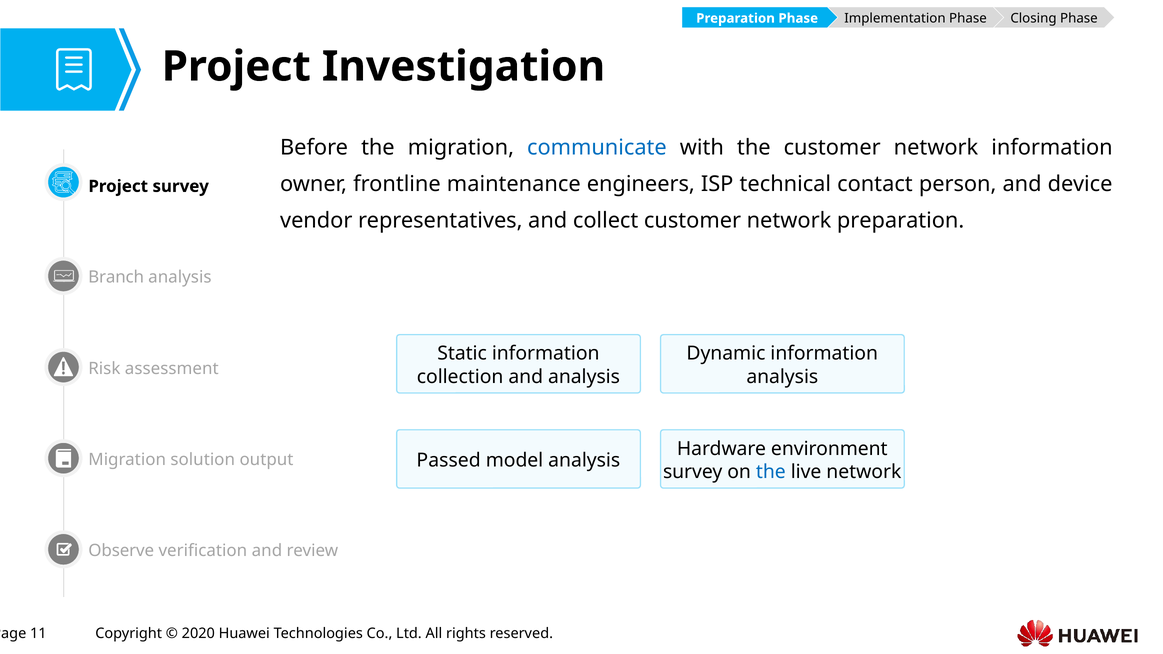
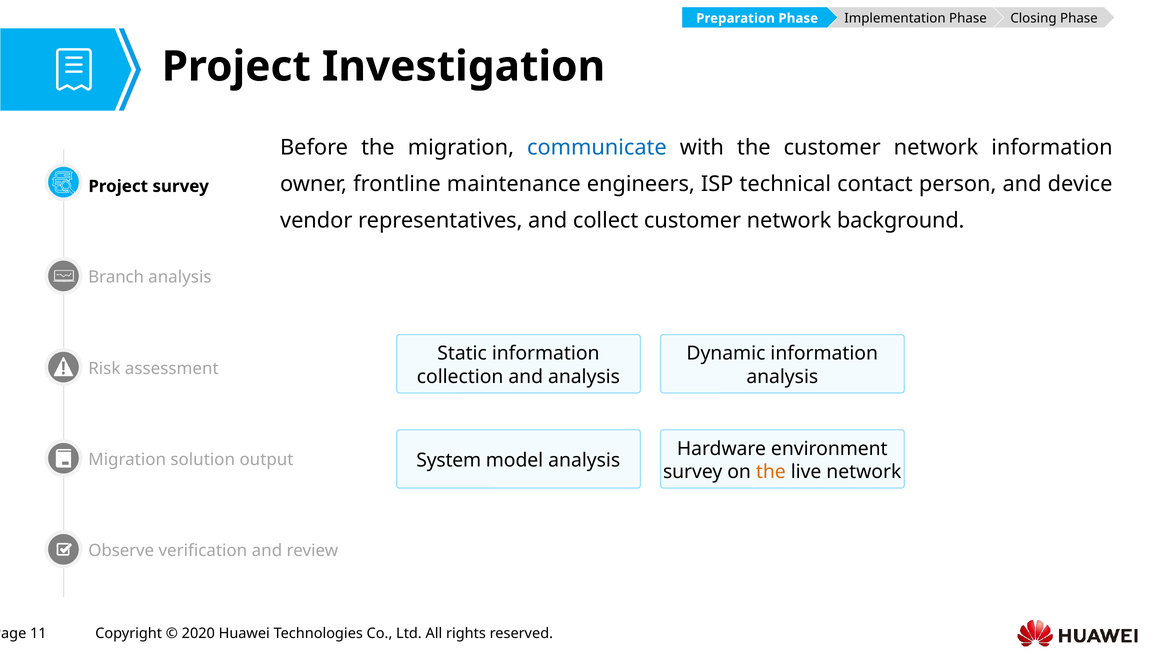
network preparation: preparation -> background
Passed: Passed -> System
the at (771, 472) colour: blue -> orange
